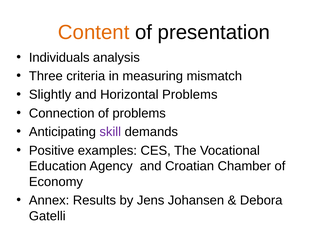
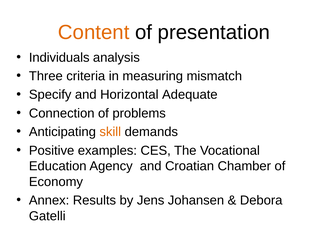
Slightly: Slightly -> Specify
Horizontal Problems: Problems -> Adequate
skill colour: purple -> orange
